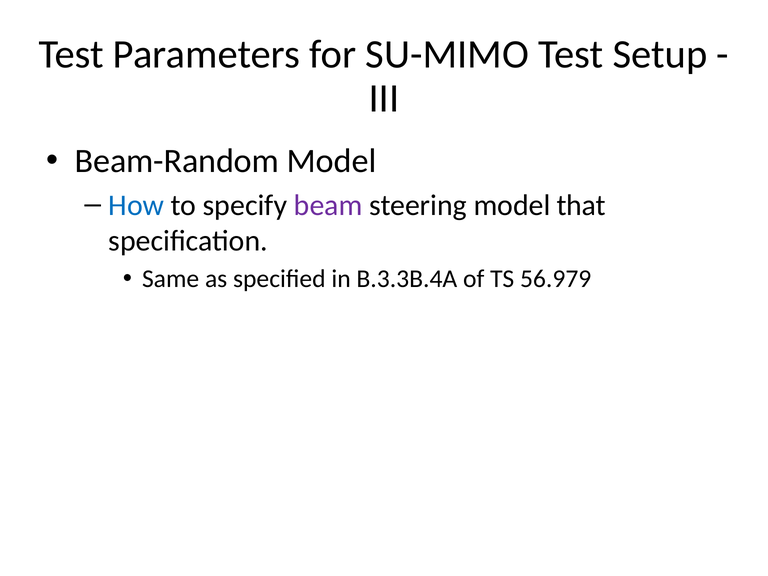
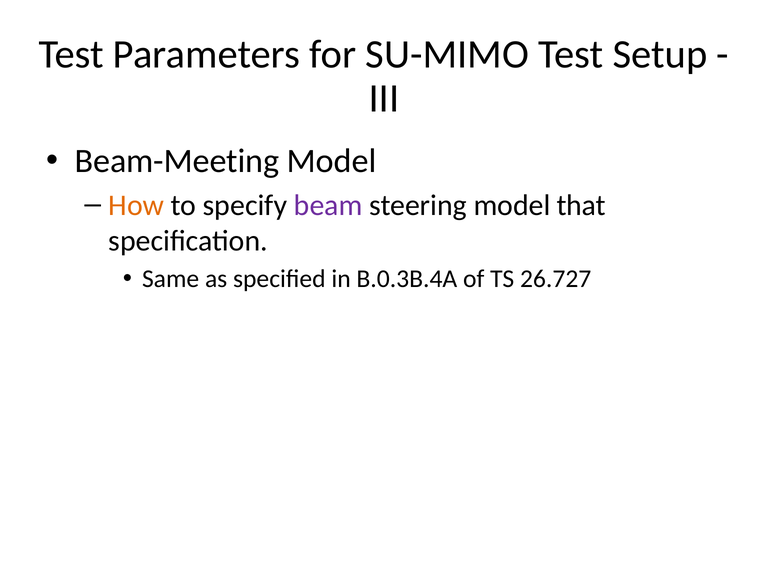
Beam-Random: Beam-Random -> Beam-Meeting
How colour: blue -> orange
B.3.3B.4A: B.3.3B.4A -> B.0.3B.4A
56.979: 56.979 -> 26.727
